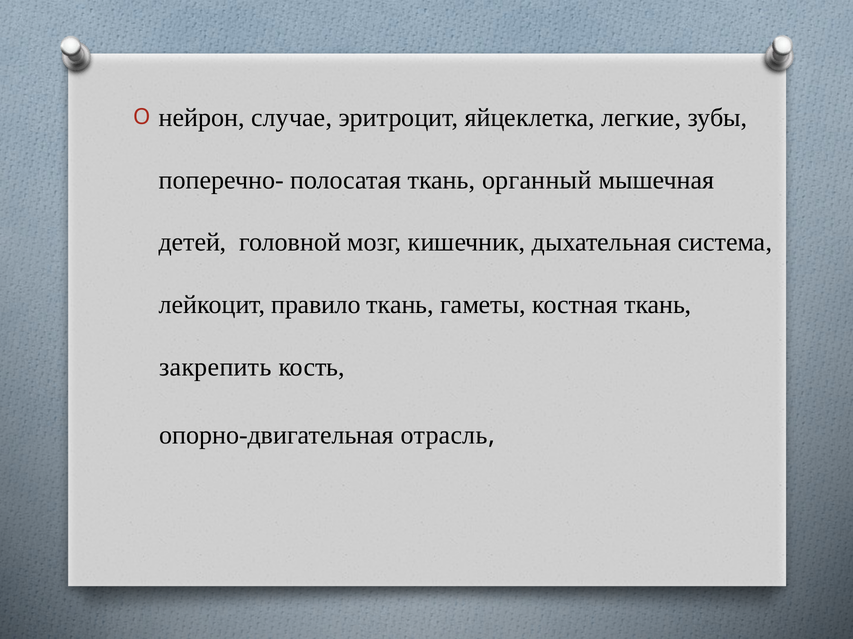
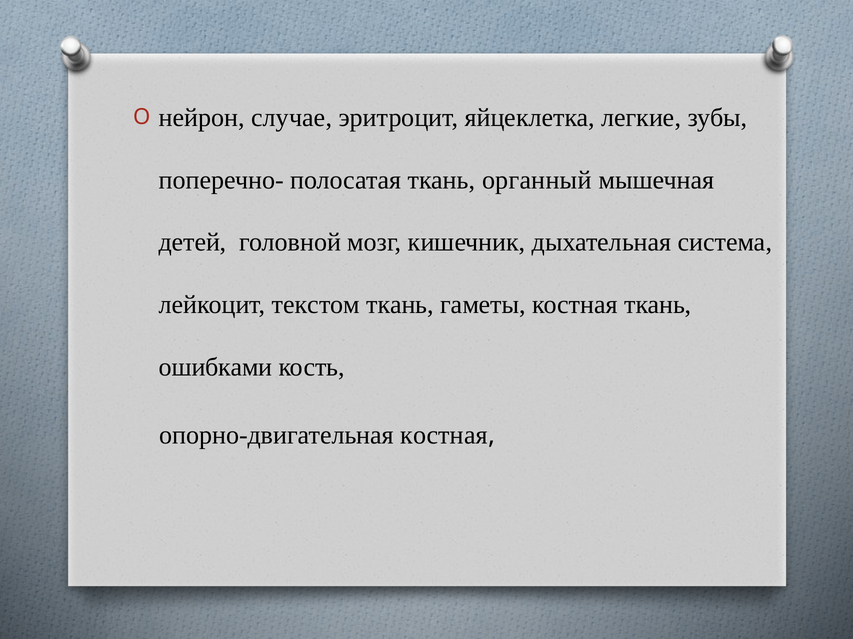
правило: правило -> текстом
закрепить: закрепить -> ошибками
опорно-двигательная отрасль: отрасль -> костная
